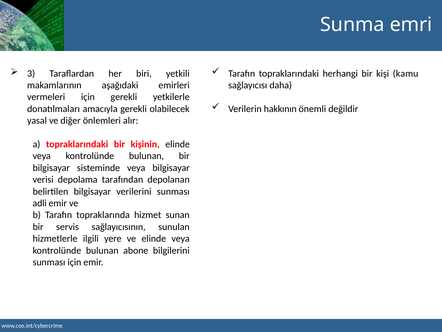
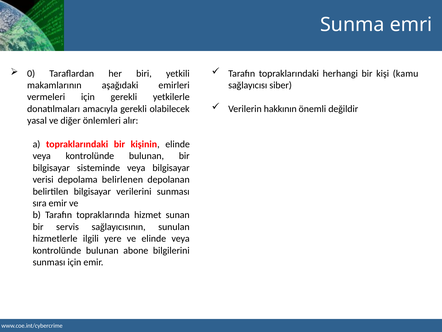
3: 3 -> 0
daha: daha -> siber
tarafından: tarafından -> belirlenen
adli: adli -> sıra
